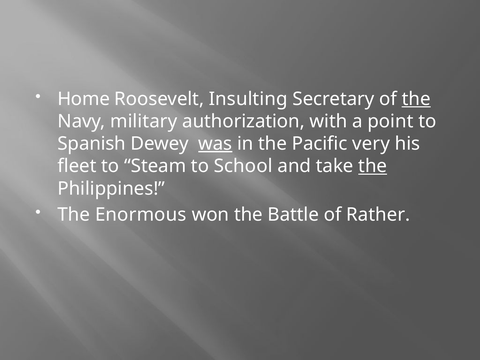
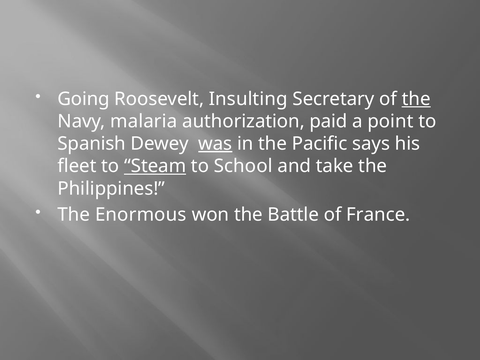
Home: Home -> Going
military: military -> malaria
with: with -> paid
very: very -> says
Steam underline: none -> present
the at (373, 166) underline: present -> none
Rather: Rather -> France
